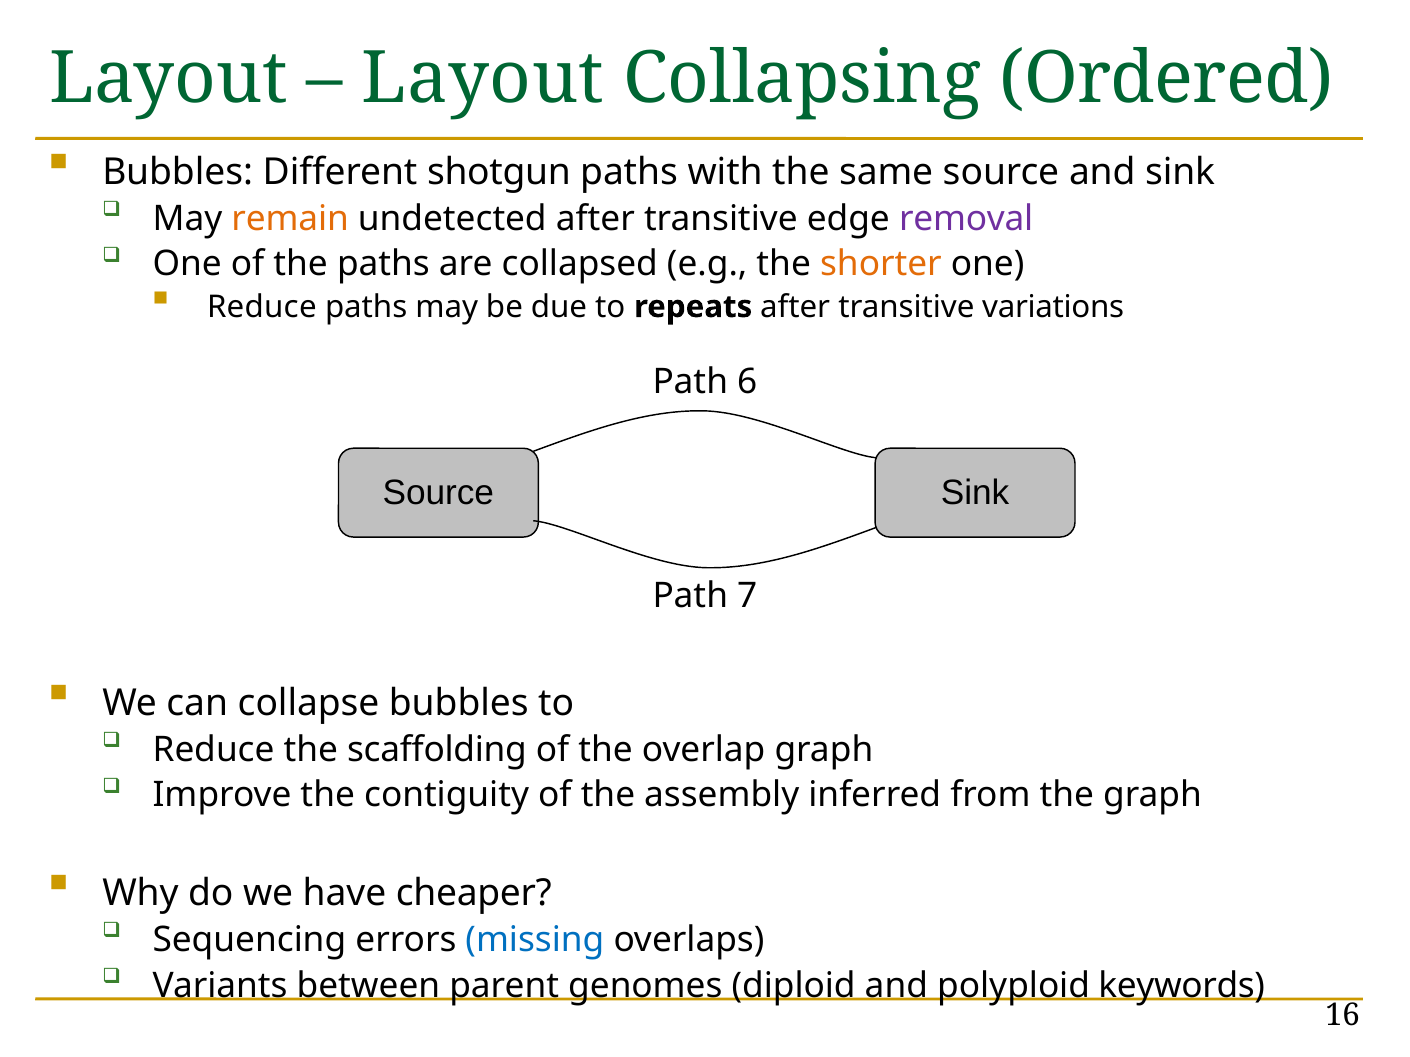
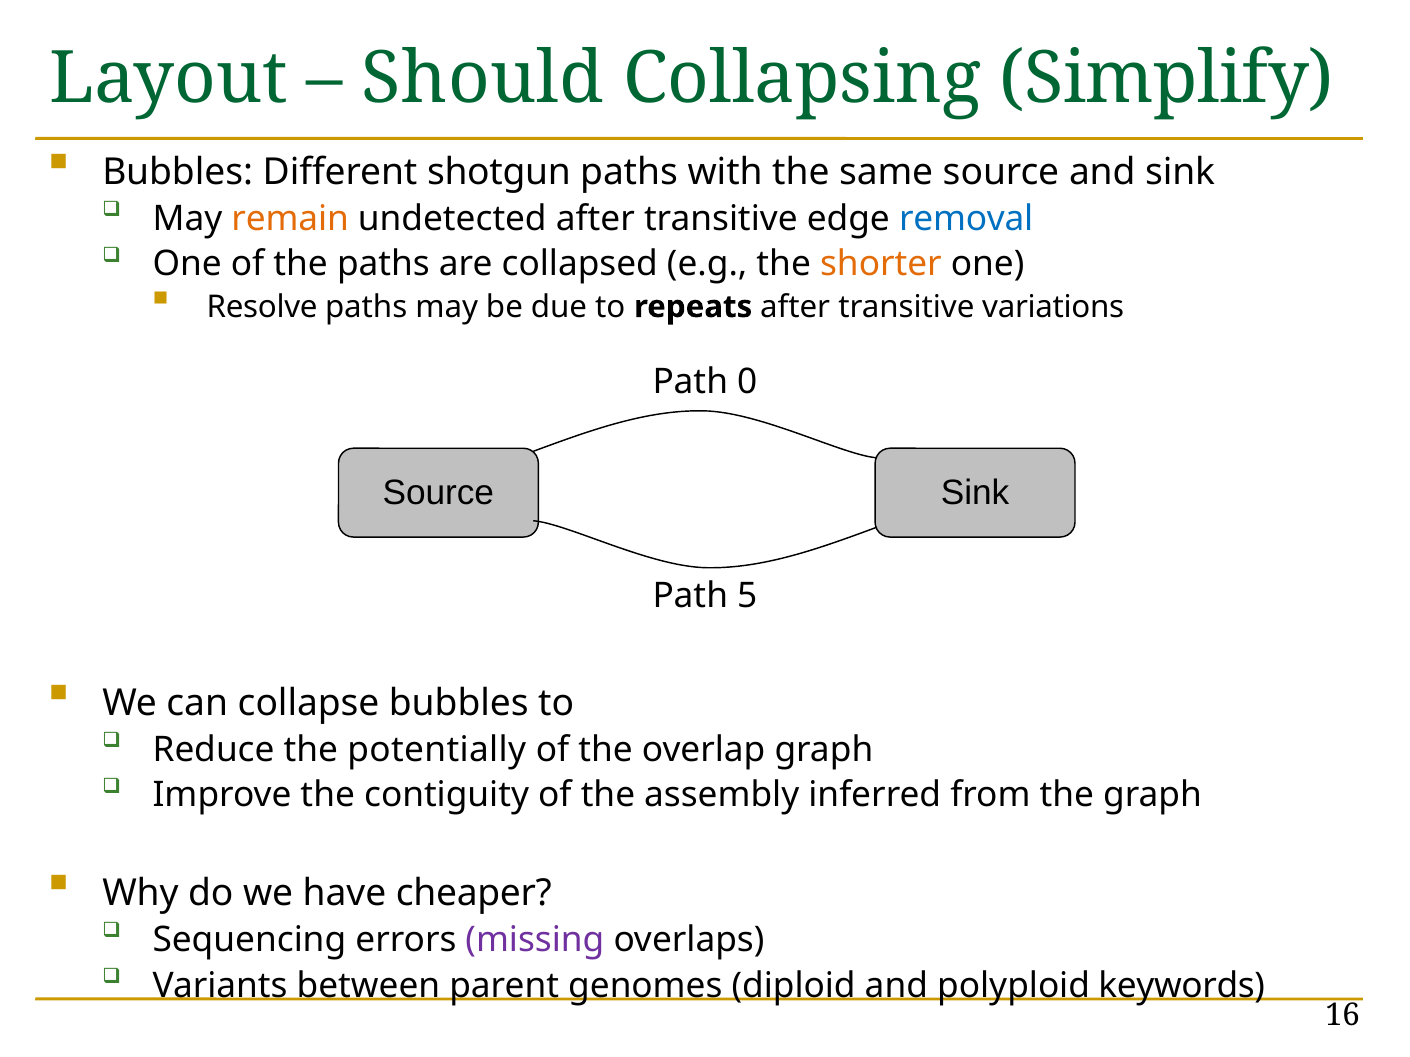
Layout at (483, 79): Layout -> Should
Ordered: Ordered -> Simplify
removal colour: purple -> blue
Reduce at (262, 307): Reduce -> Resolve
6: 6 -> 0
7: 7 -> 5
scaffolding: scaffolding -> potentially
missing colour: blue -> purple
